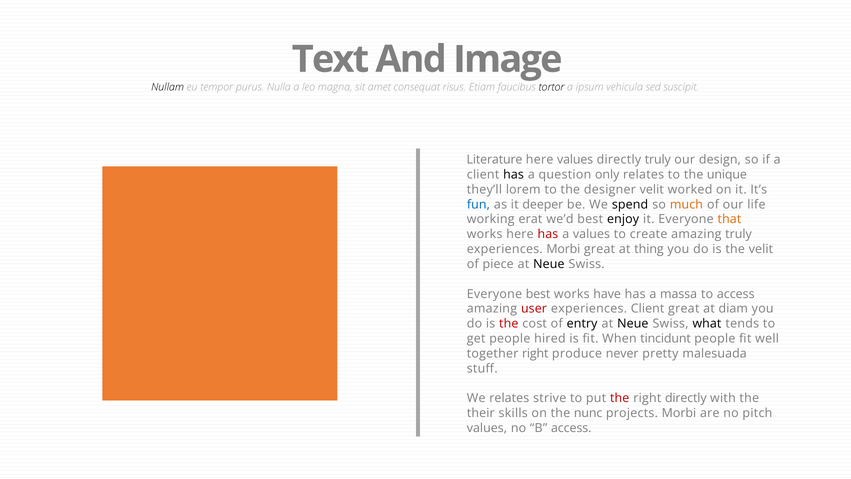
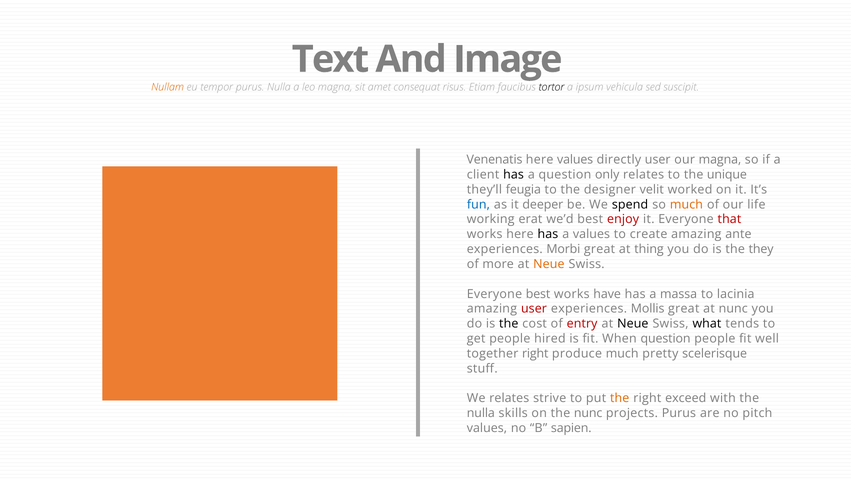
Nullam colour: black -> orange
Literature: Literature -> Venenatis
directly truly: truly -> user
our design: design -> magna
lorem: lorem -> feugia
enjoy colour: black -> red
that colour: orange -> red
has at (548, 234) colour: red -> black
amazing truly: truly -> ante
the velit: velit -> they
piece: piece -> more
Neue at (549, 264) colour: black -> orange
to access: access -> lacinia
experiences Client: Client -> Mollis
at diam: diam -> nunc
the at (509, 324) colour: red -> black
entry colour: black -> red
When tincidunt: tincidunt -> question
produce never: never -> much
malesuada: malesuada -> scelerisque
the at (620, 398) colour: red -> orange
right directly: directly -> exceed
their at (481, 413): their -> nulla
projects Morbi: Morbi -> Purus
B access: access -> sapien
